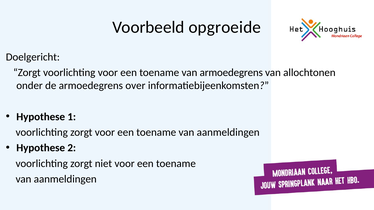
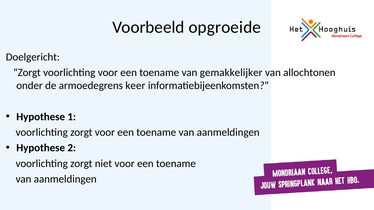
van armoedegrens: armoedegrens -> gemakkelijker
over: over -> keer
